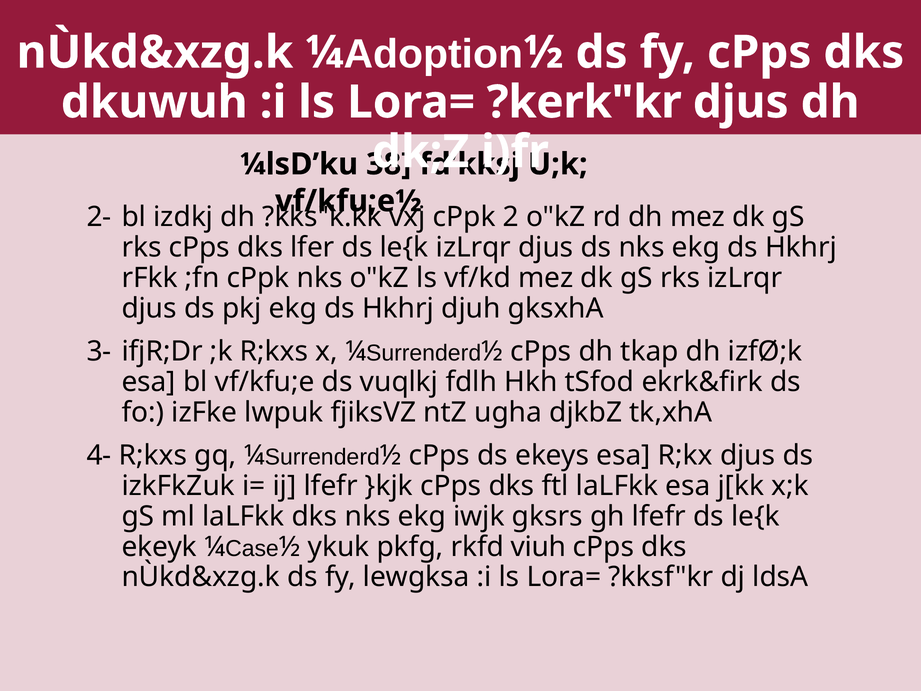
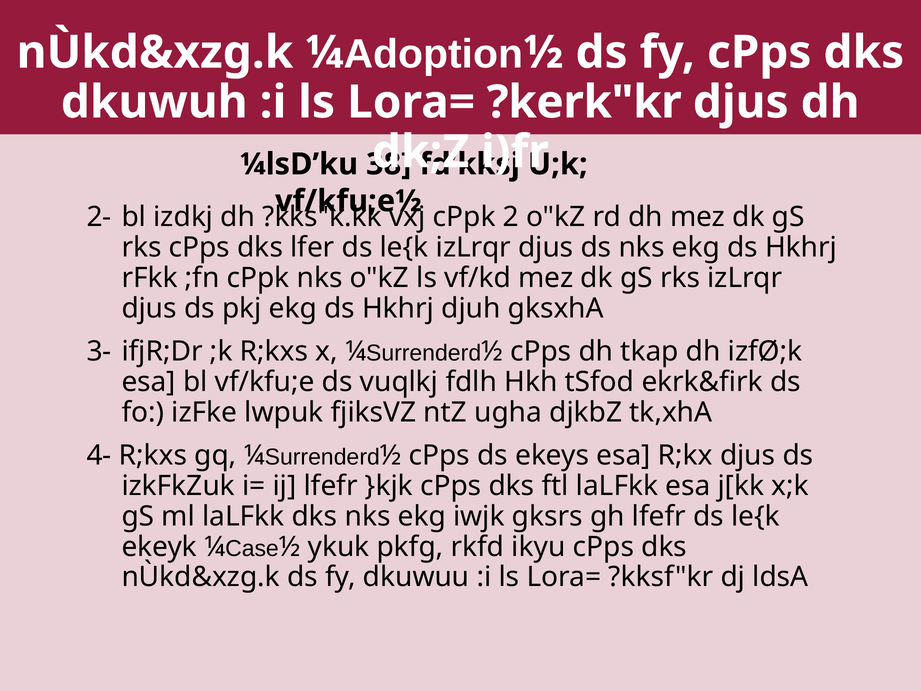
viuh: viuh -> ikyu
lewgksa: lewgksa -> dkuwuu
